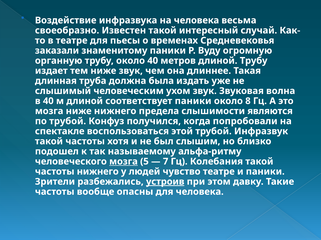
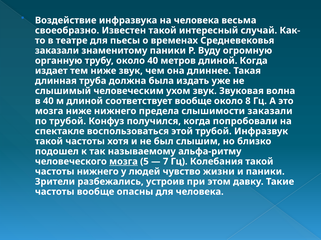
длиной Трубу: Трубу -> Когда
соответствует паники: паники -> вообще
слышимости являются: являются -> заказали
чувство театре: театре -> жизни
устроив underline: present -> none
